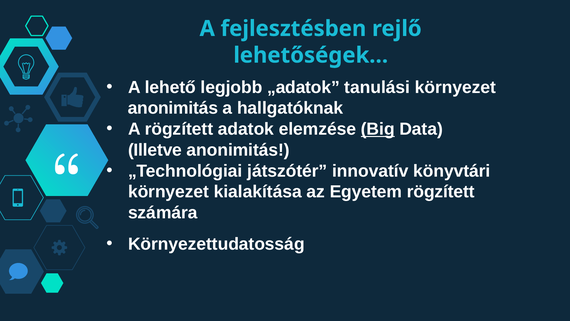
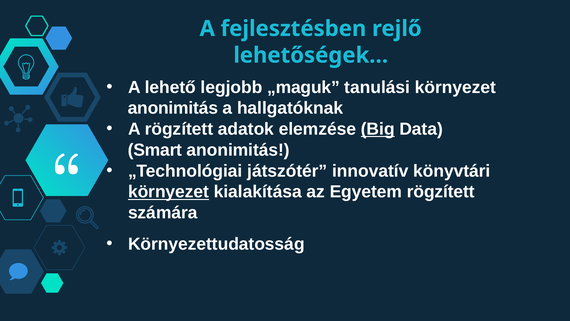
„adatok: „adatok -> „maguk
Illetve: Illetve -> Smart
környezet at (169, 192) underline: none -> present
